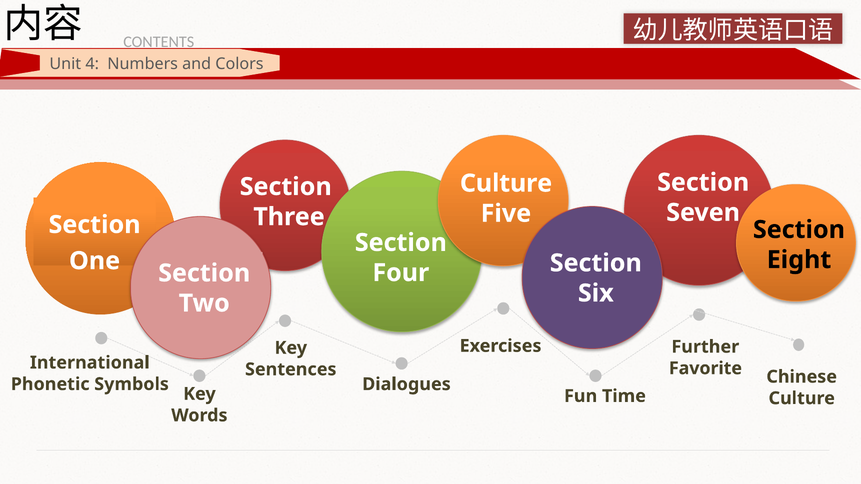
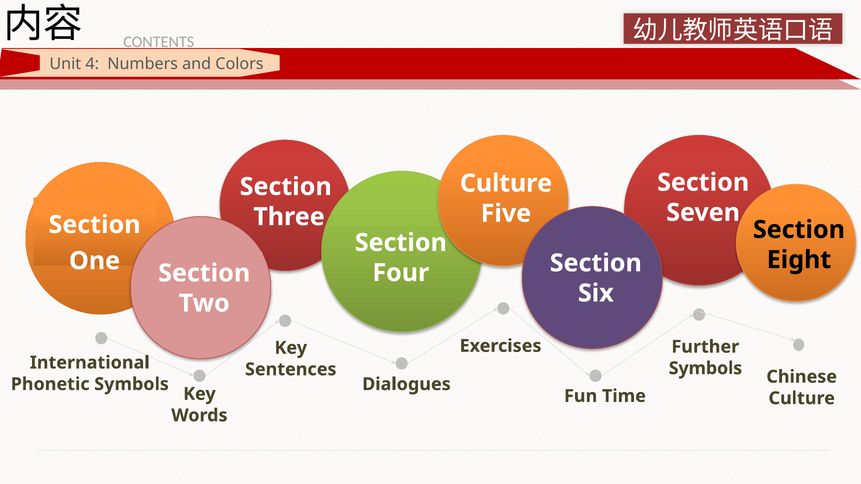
Favorite at (705, 369): Favorite -> Symbols
